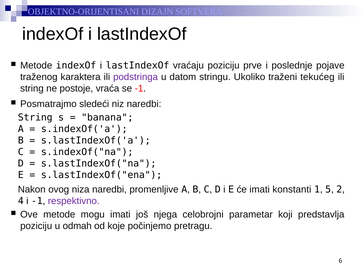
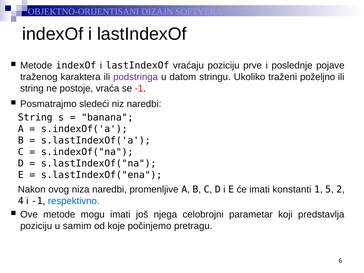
tekućeg: tekućeg -> poželjno
respektivno colour: purple -> blue
odmah: odmah -> samim
